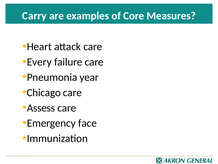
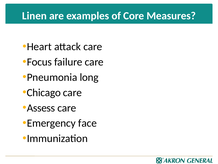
Carry: Carry -> Linen
Every: Every -> Focus
year: year -> long
